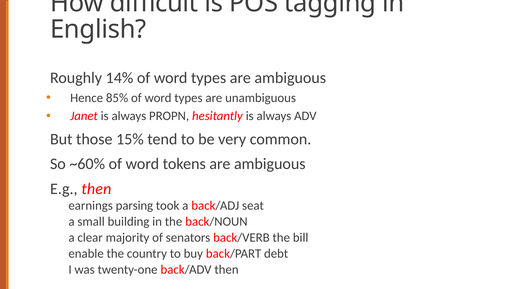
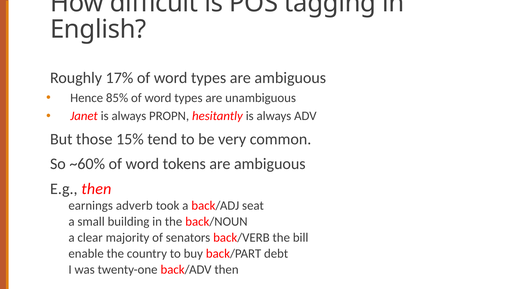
14%: 14% -> 17%
parsing: parsing -> adverb
